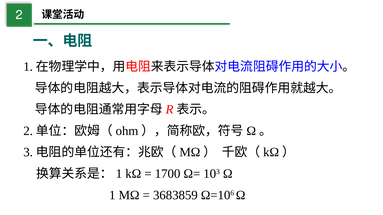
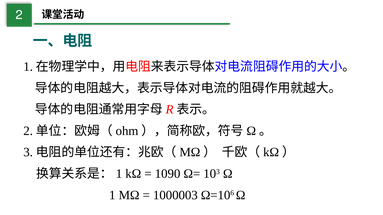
1700: 1700 -> 1090
3683859: 3683859 -> 1000003
